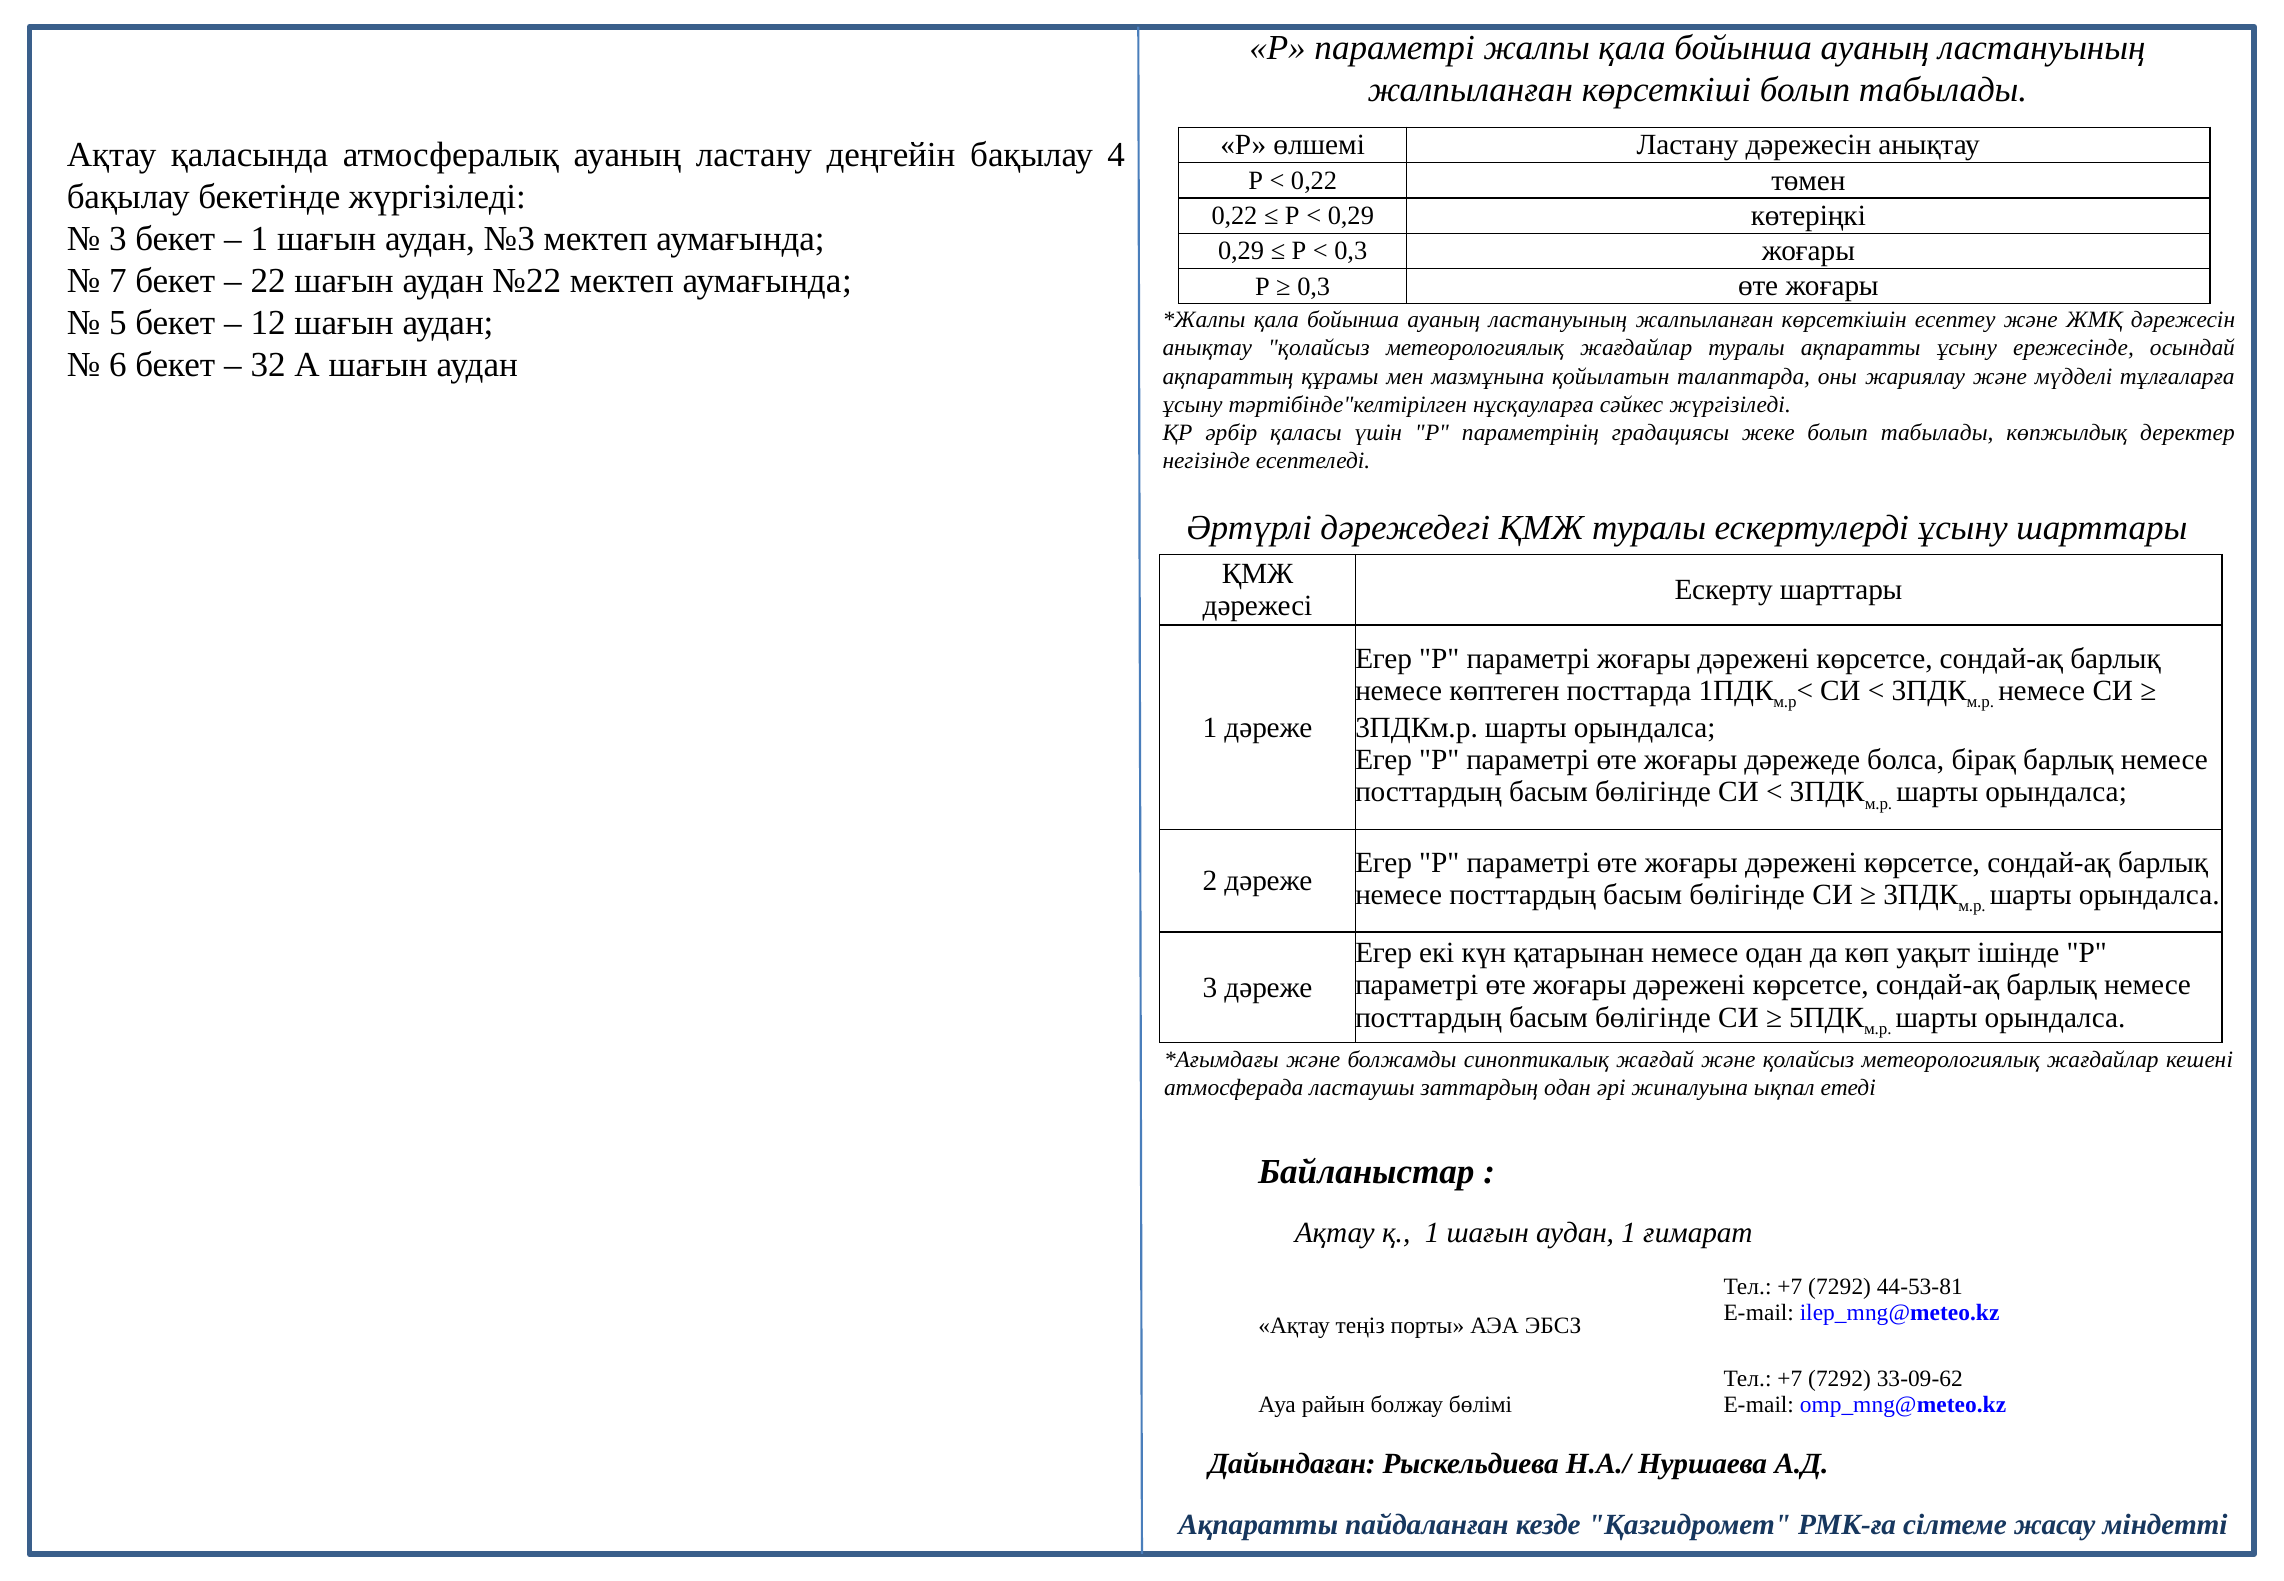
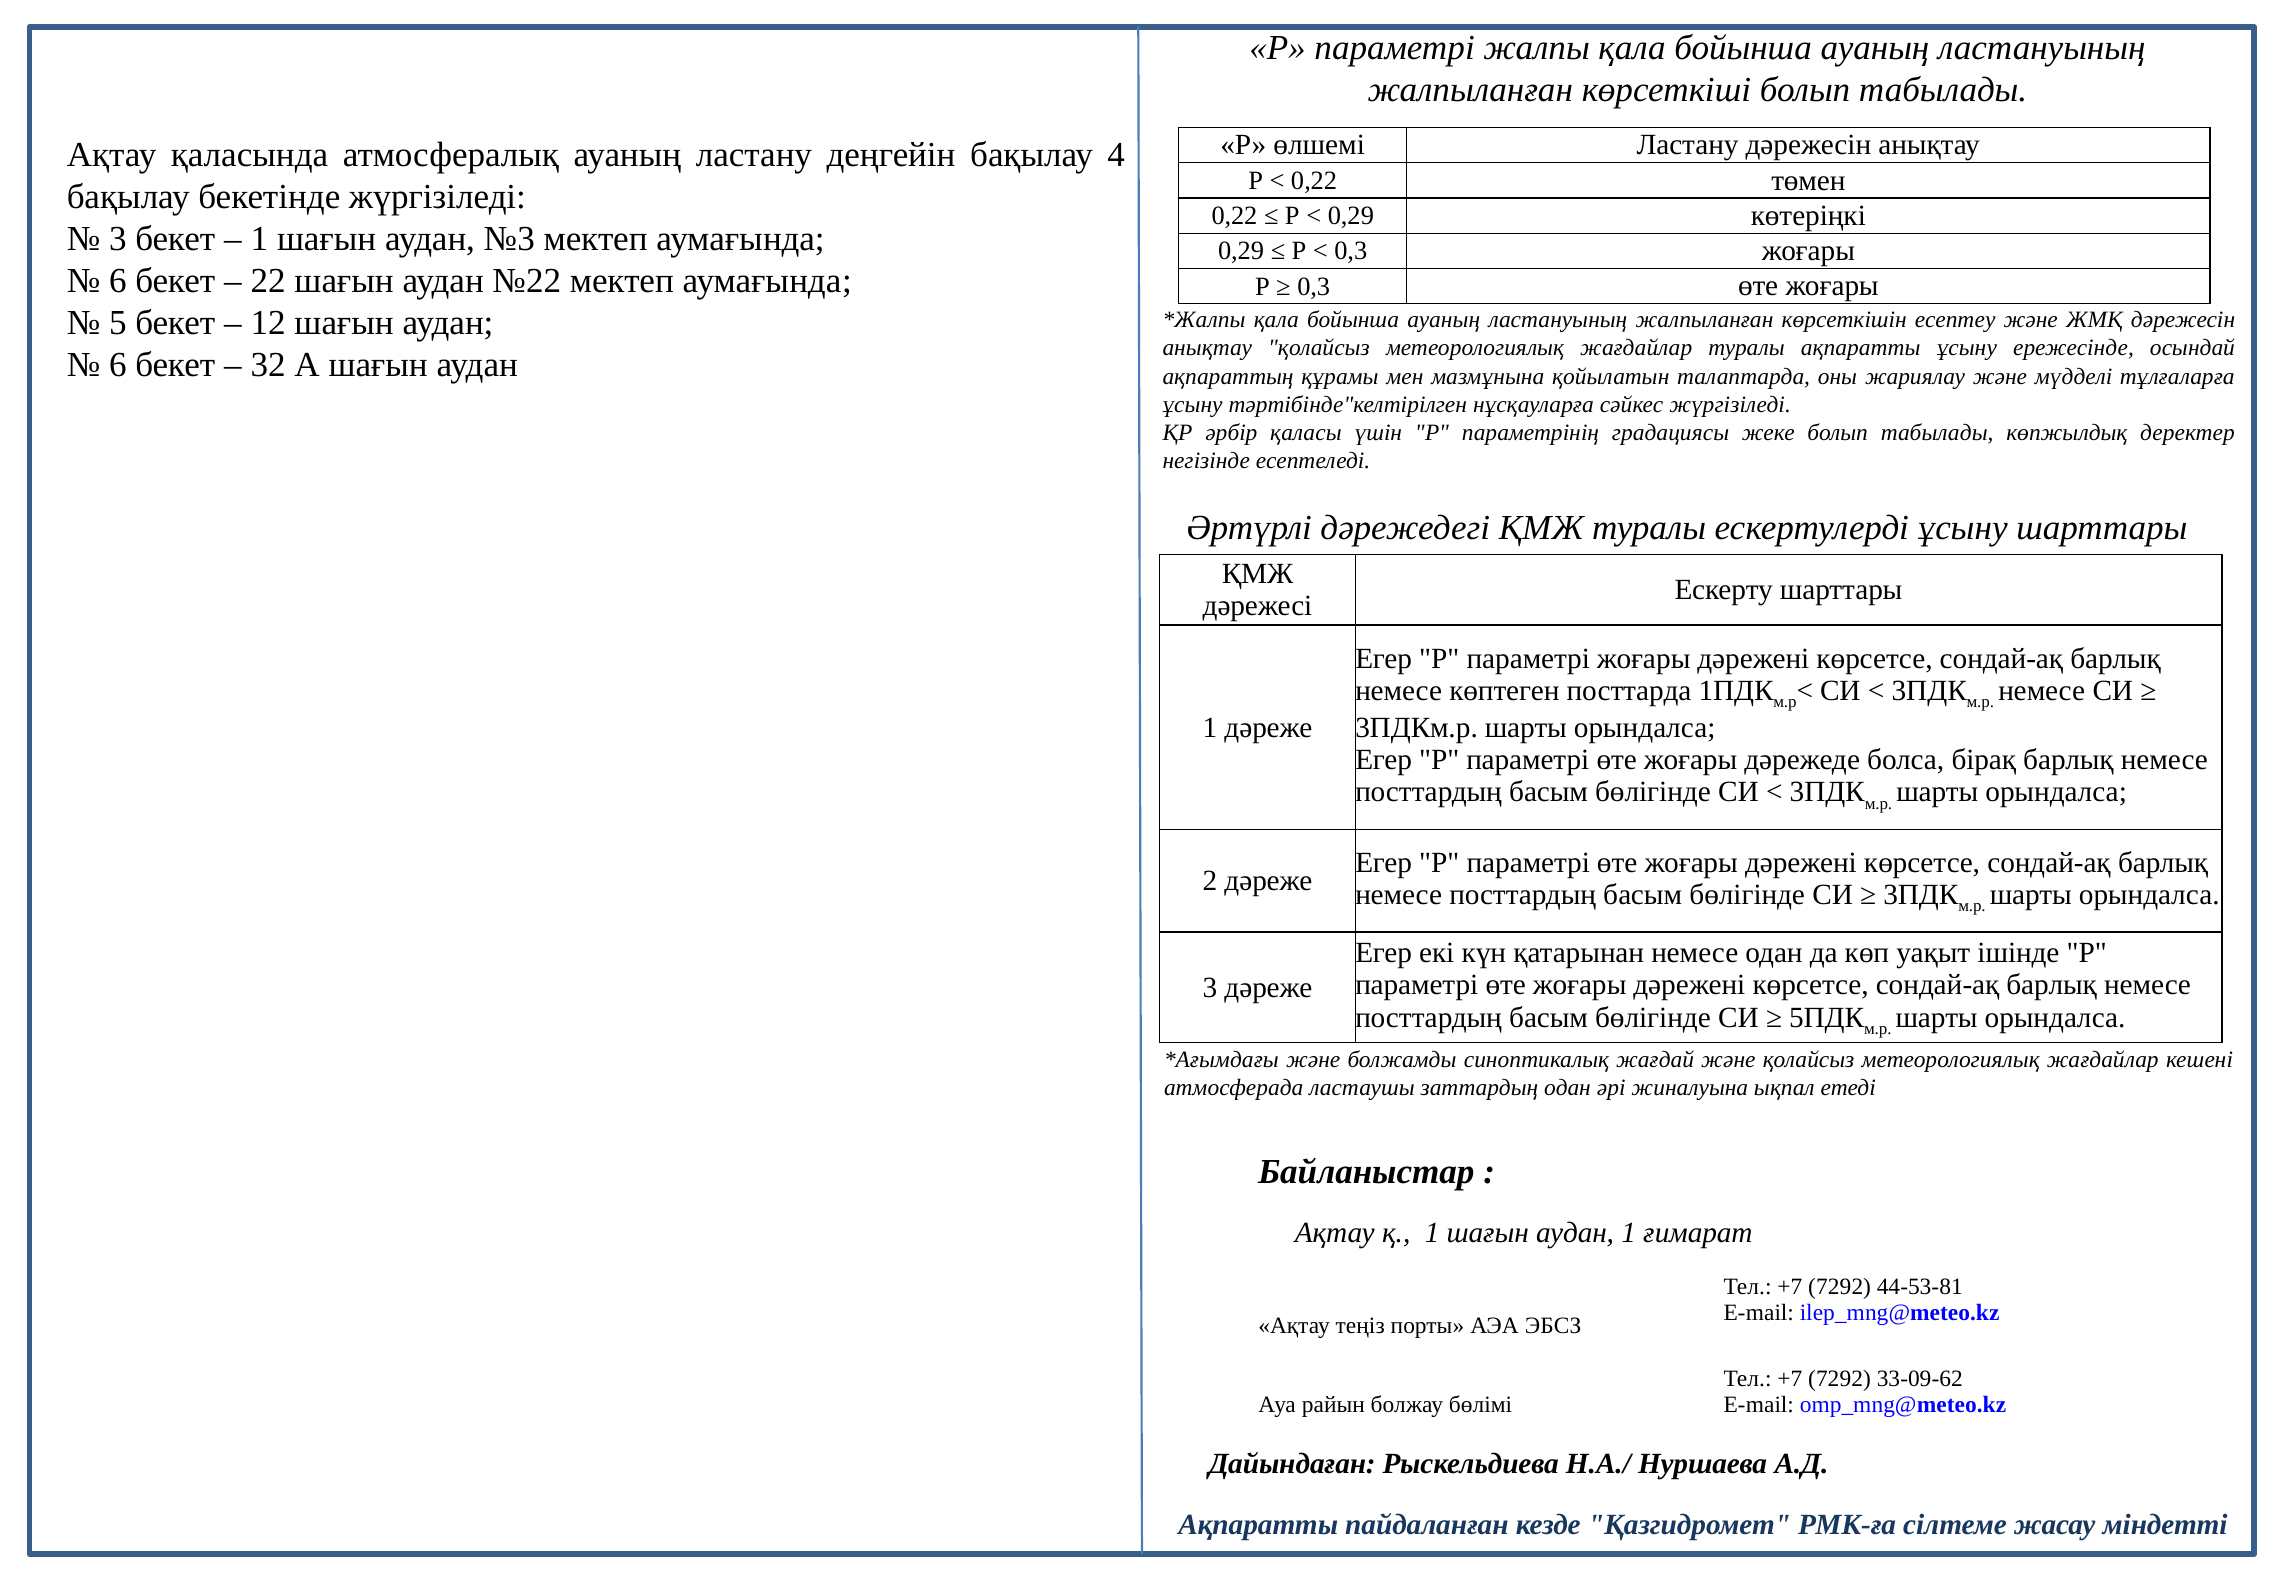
7 at (118, 281): 7 -> 6
